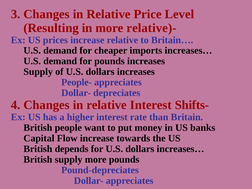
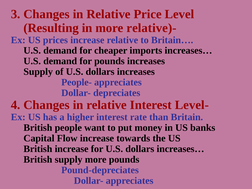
Shifts-: Shifts- -> Level-
British depends: depends -> increase
